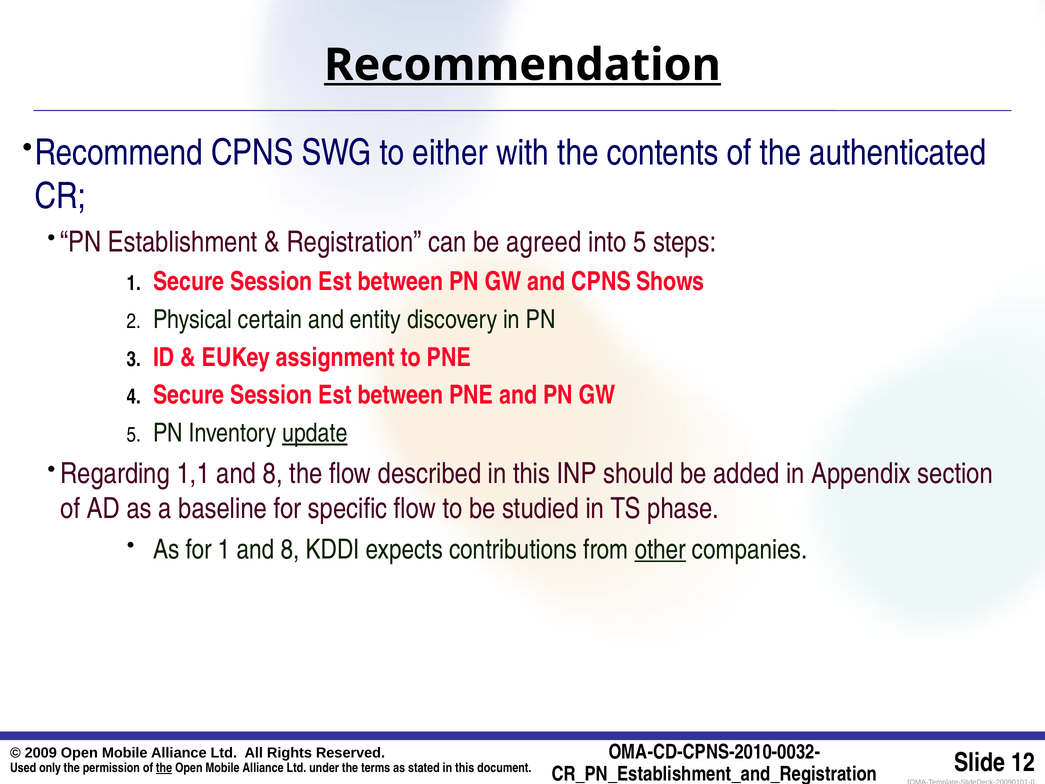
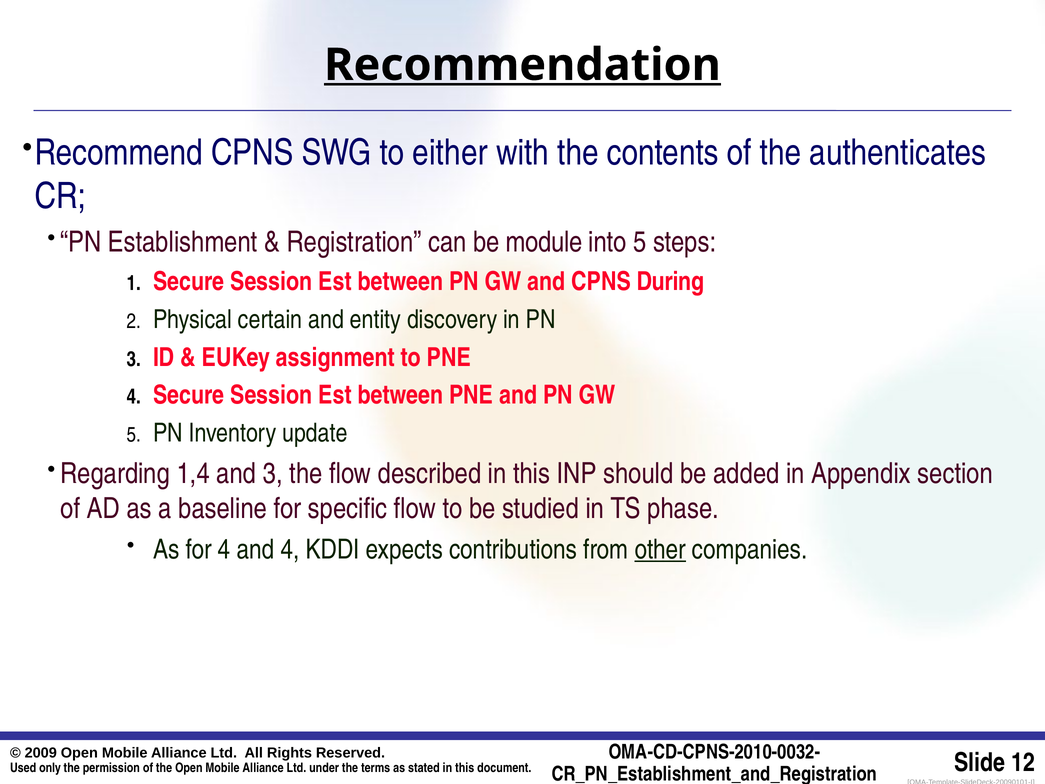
authenticated: authenticated -> authenticates
agreed: agreed -> module
Shows: Shows -> During
update underline: present -> none
1,1: 1,1 -> 1,4
8 at (273, 474): 8 -> 3
for 1: 1 -> 4
8 at (290, 549): 8 -> 4
the at (164, 768) underline: present -> none
